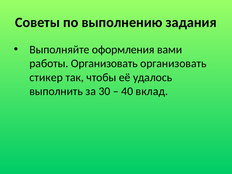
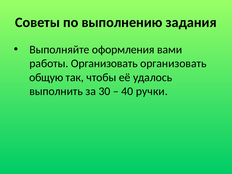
стикер: стикер -> общую
вклад: вклад -> ручки
